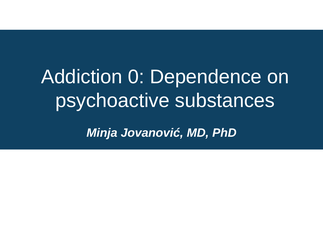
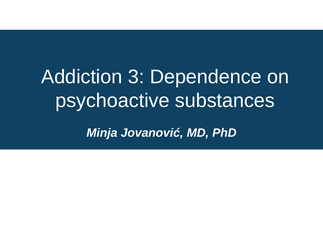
0: 0 -> 3
